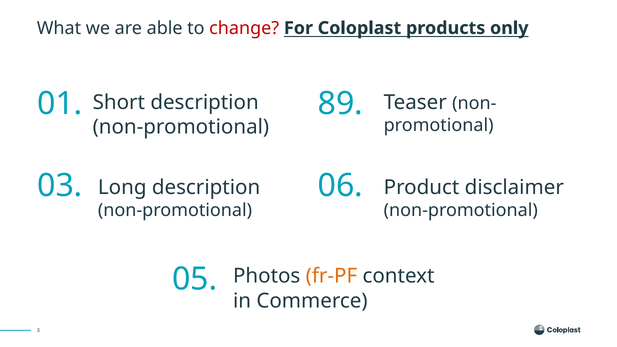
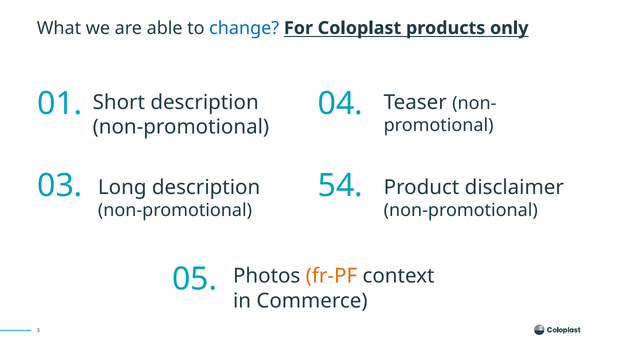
change colour: red -> blue
89: 89 -> 04
06: 06 -> 54
